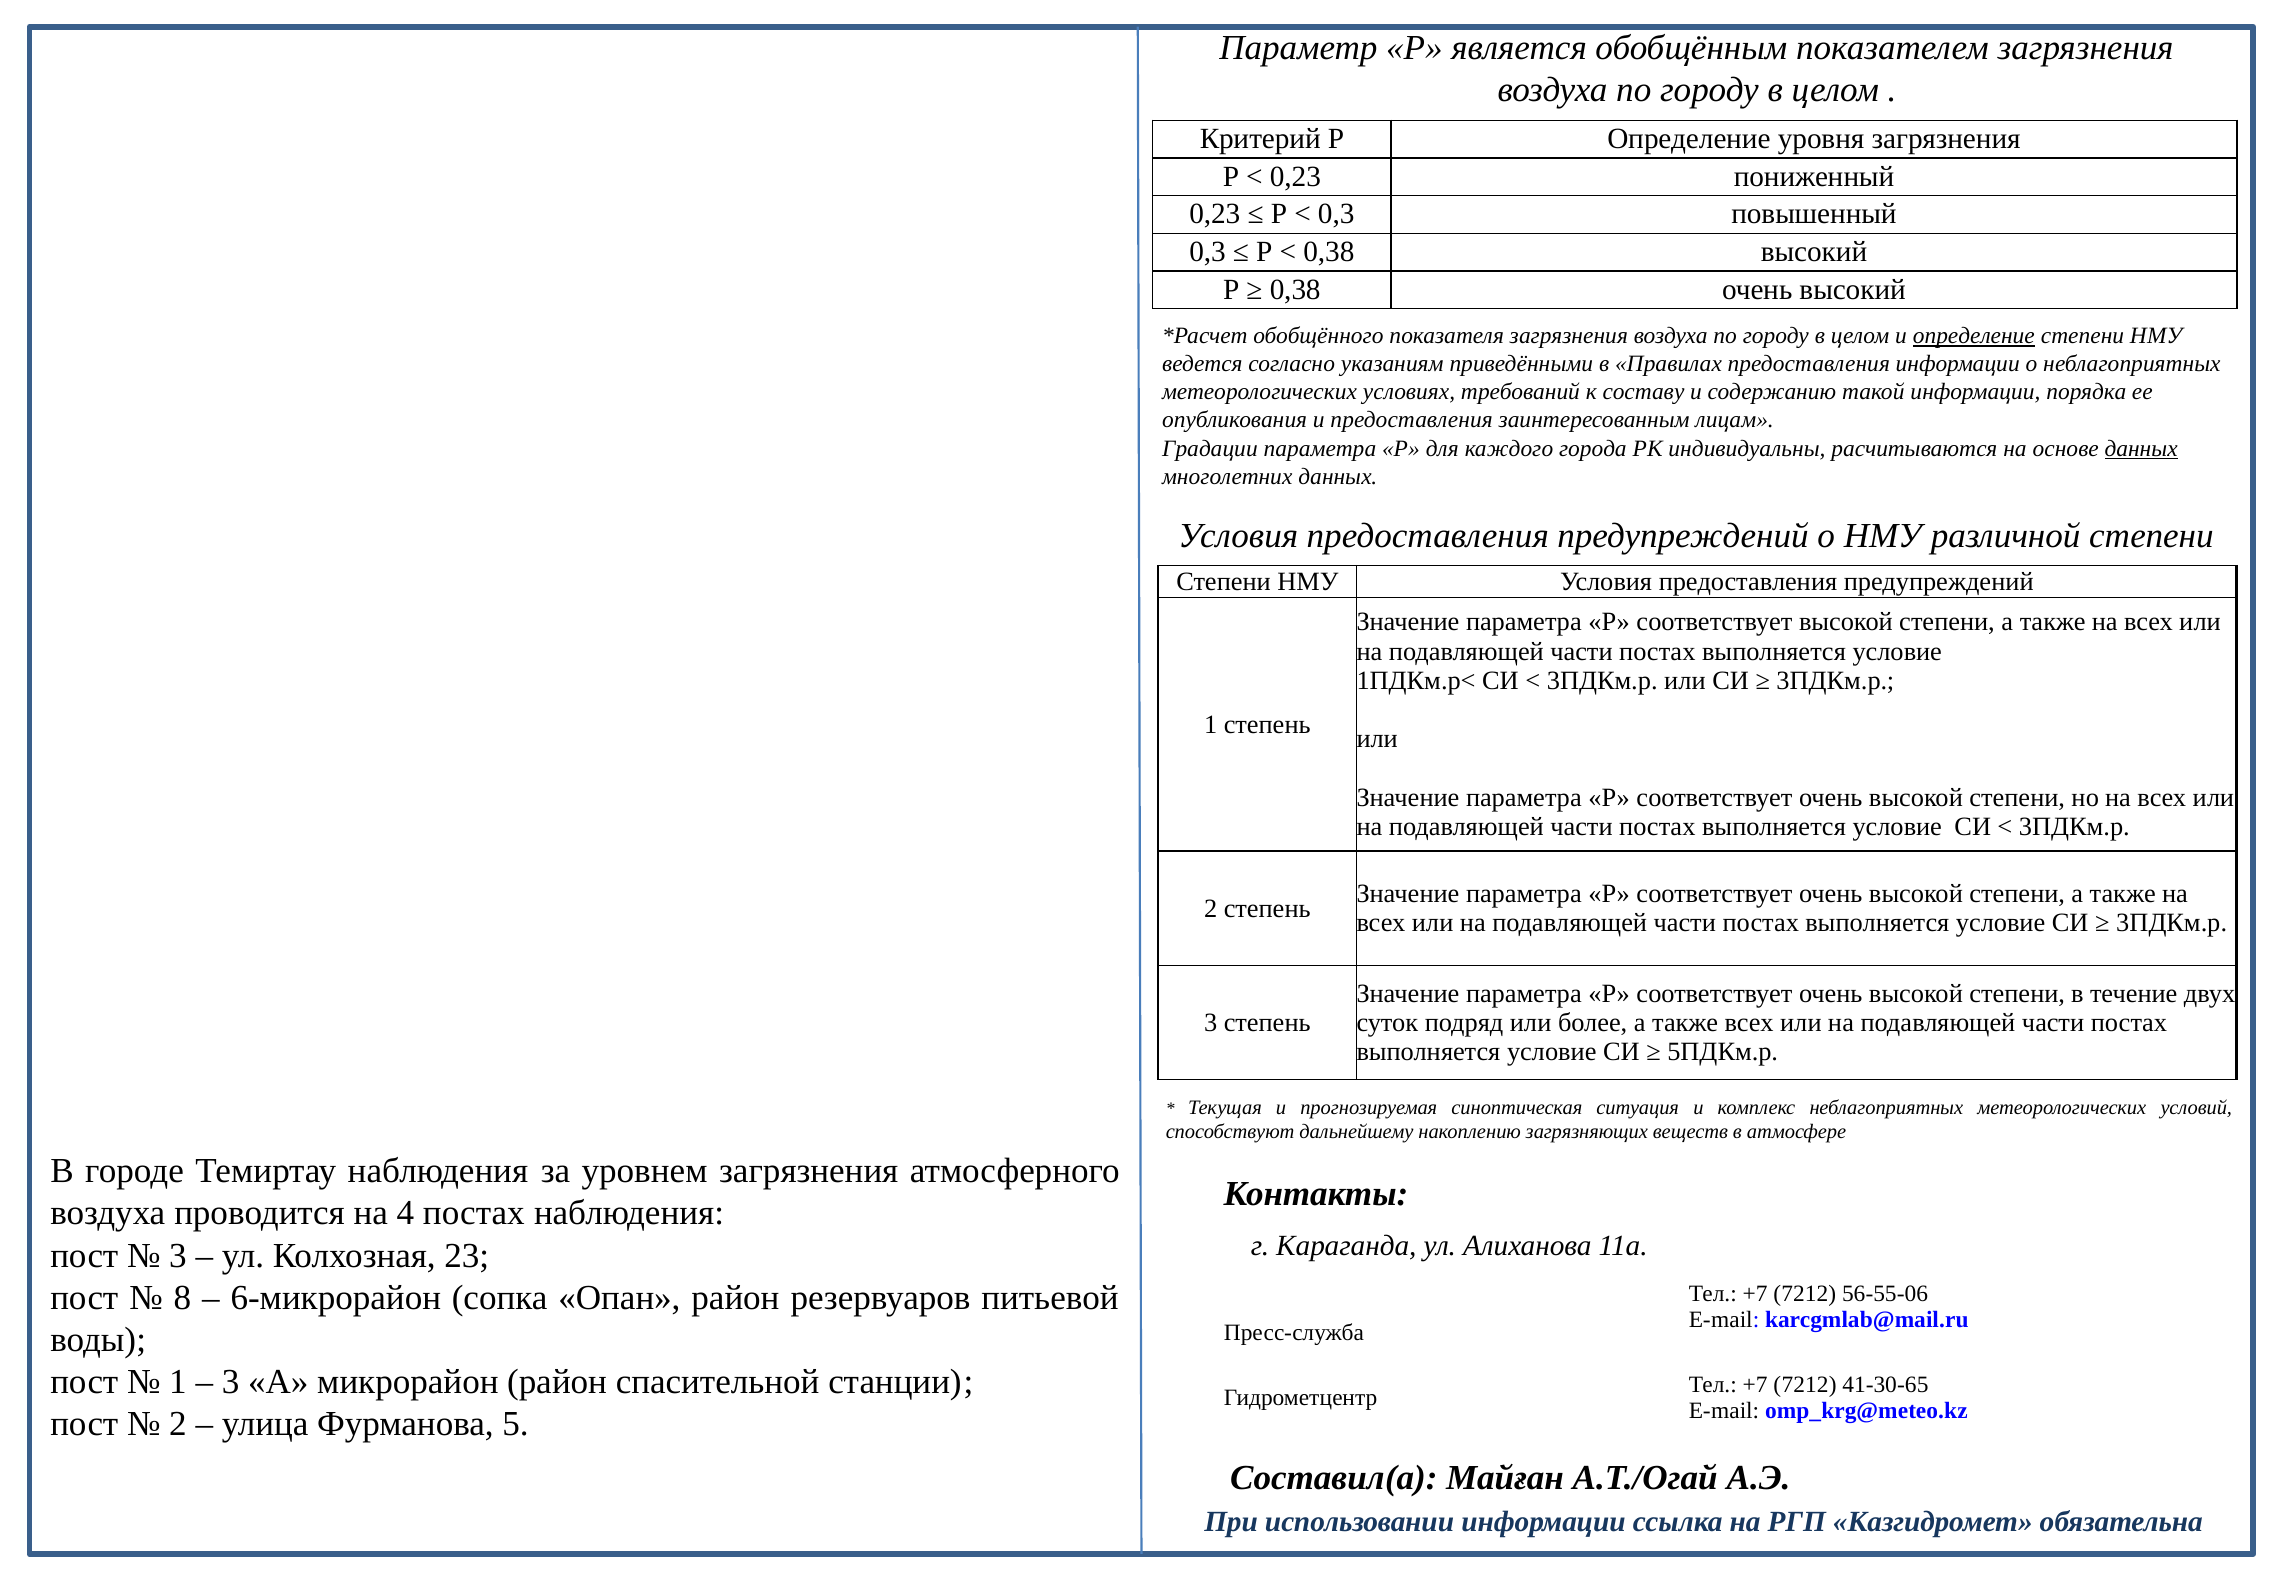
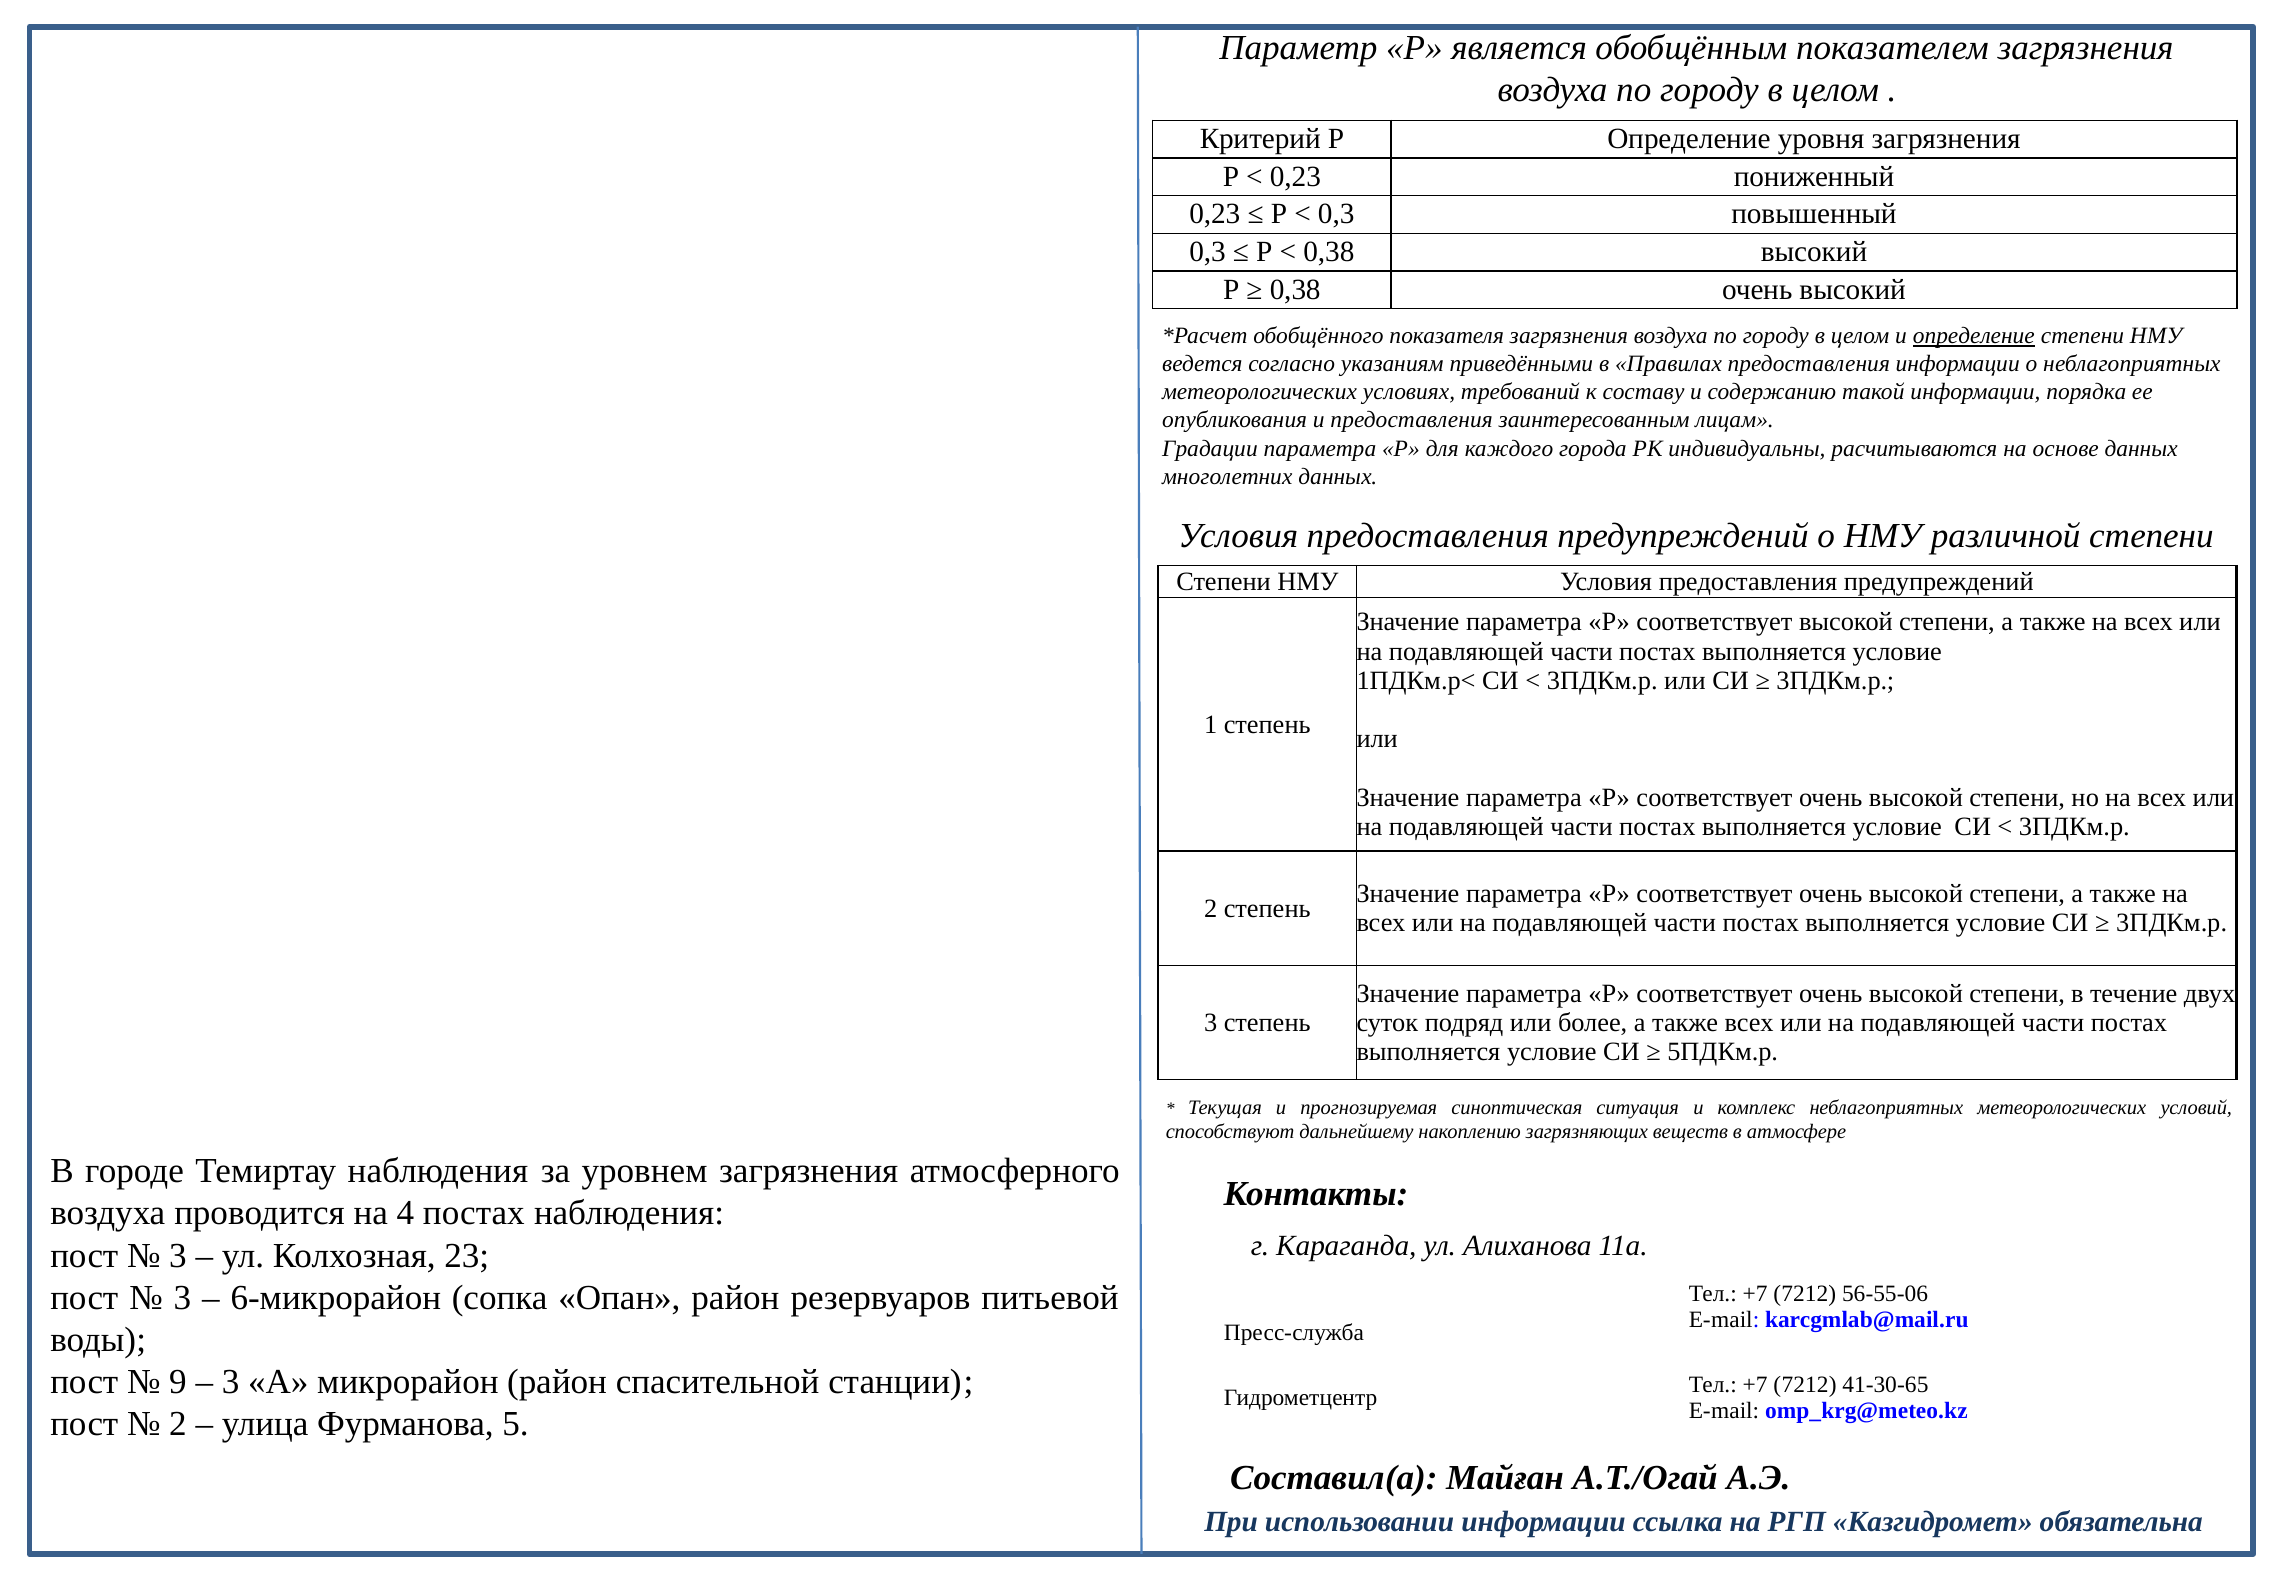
данных at (2141, 448) underline: present -> none
8 at (182, 1297): 8 -> 3
1 at (178, 1382): 1 -> 9
